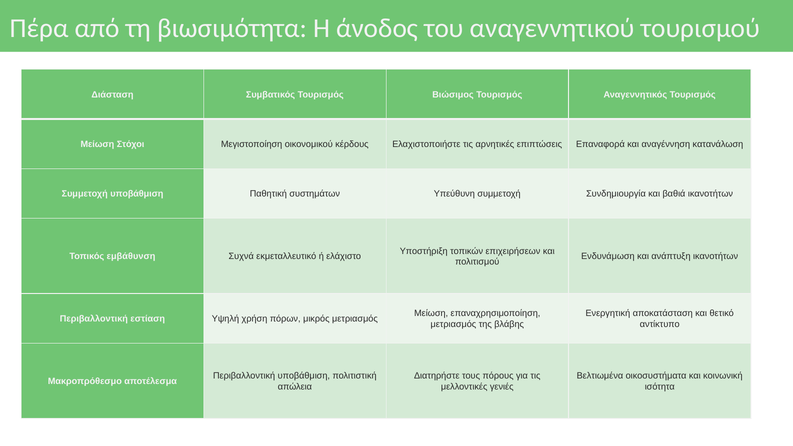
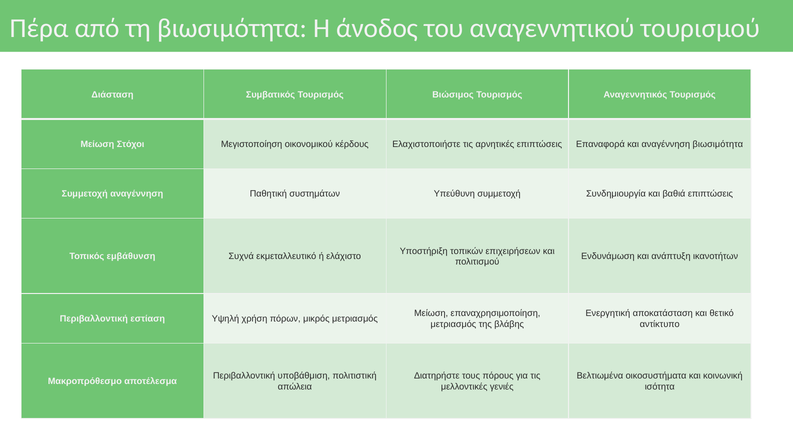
αναγέννηση κατανάλωση: κατανάλωση -> βιωσιμότητα
Συμμετοχή υποβάθμιση: υποβάθμιση -> αναγέννηση
βαθιά ικανοτήτων: ικανοτήτων -> επιπτώσεις
